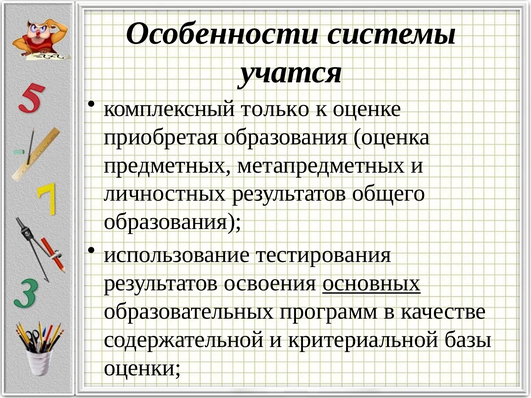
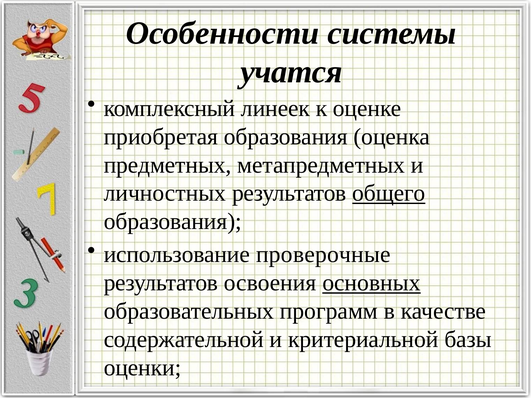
только: только -> линеек
общего underline: none -> present
тестирования: тестирования -> проверочные
